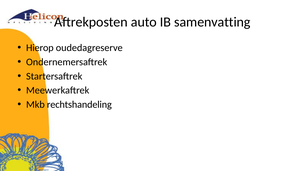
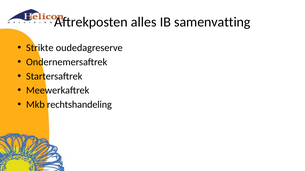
auto: auto -> alles
Hierop: Hierop -> Strikte
